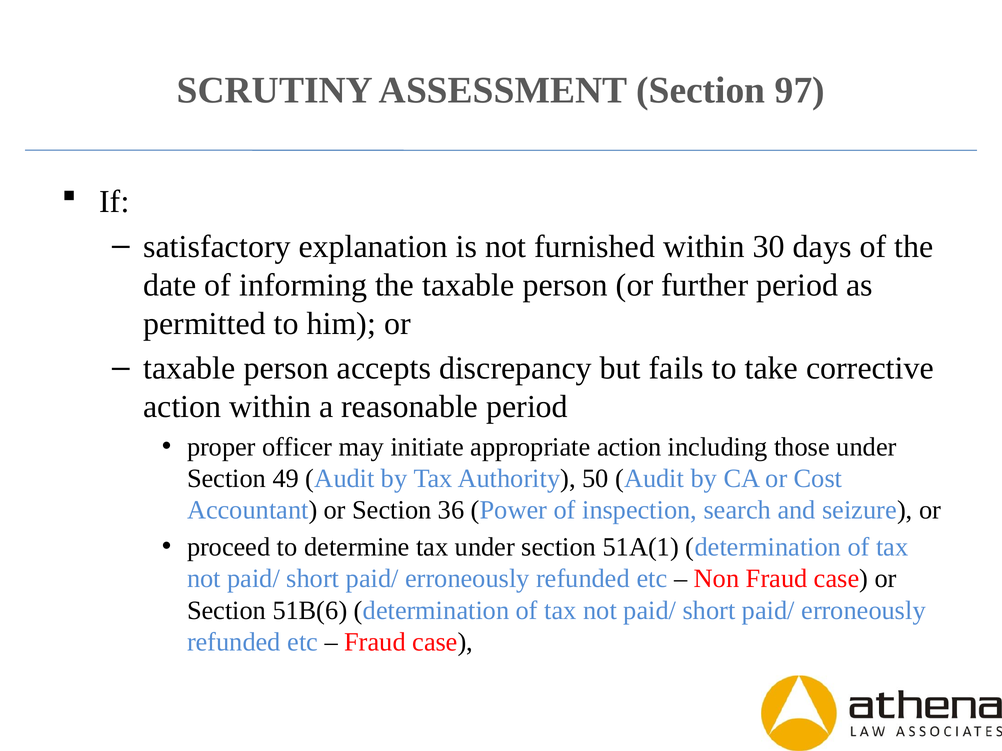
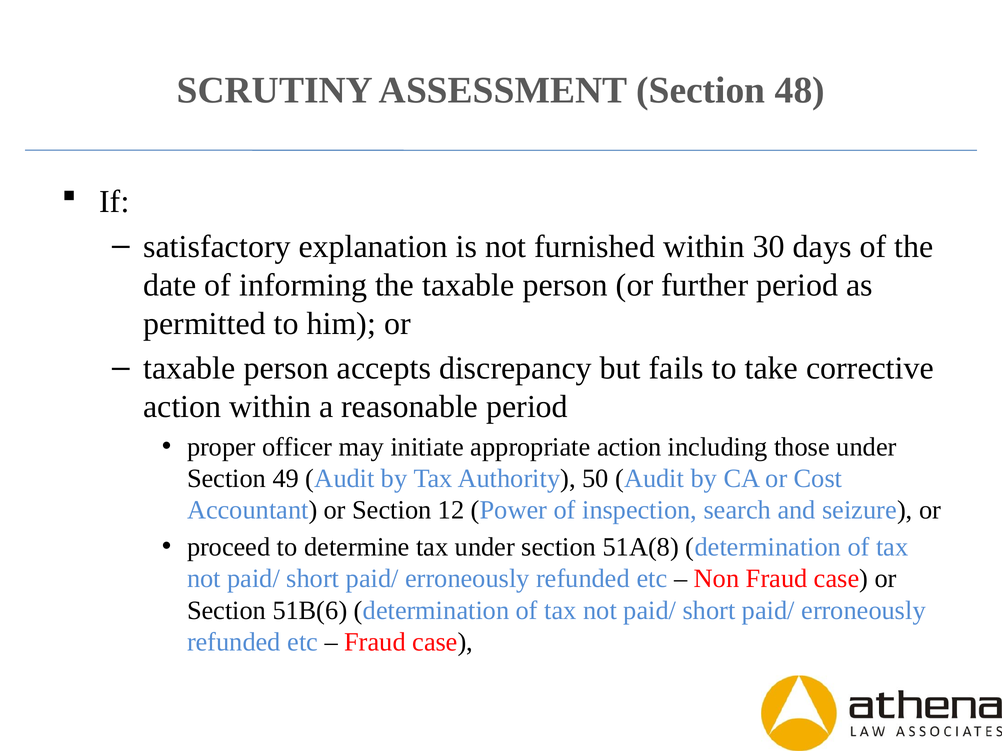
97: 97 -> 48
36: 36 -> 12
51A(1: 51A(1 -> 51A(8
